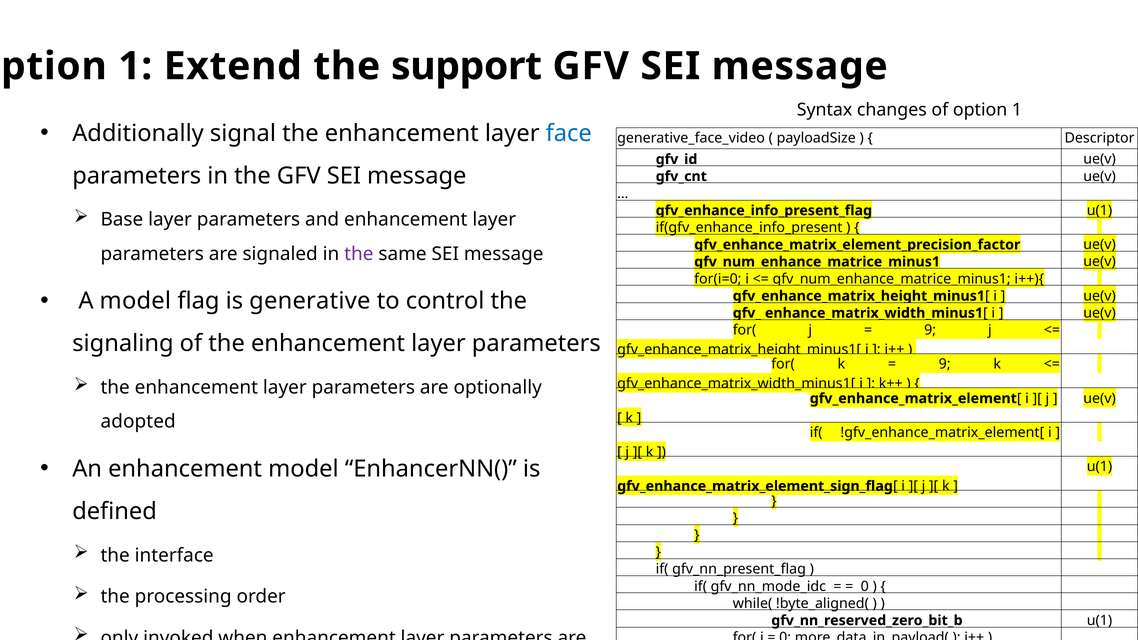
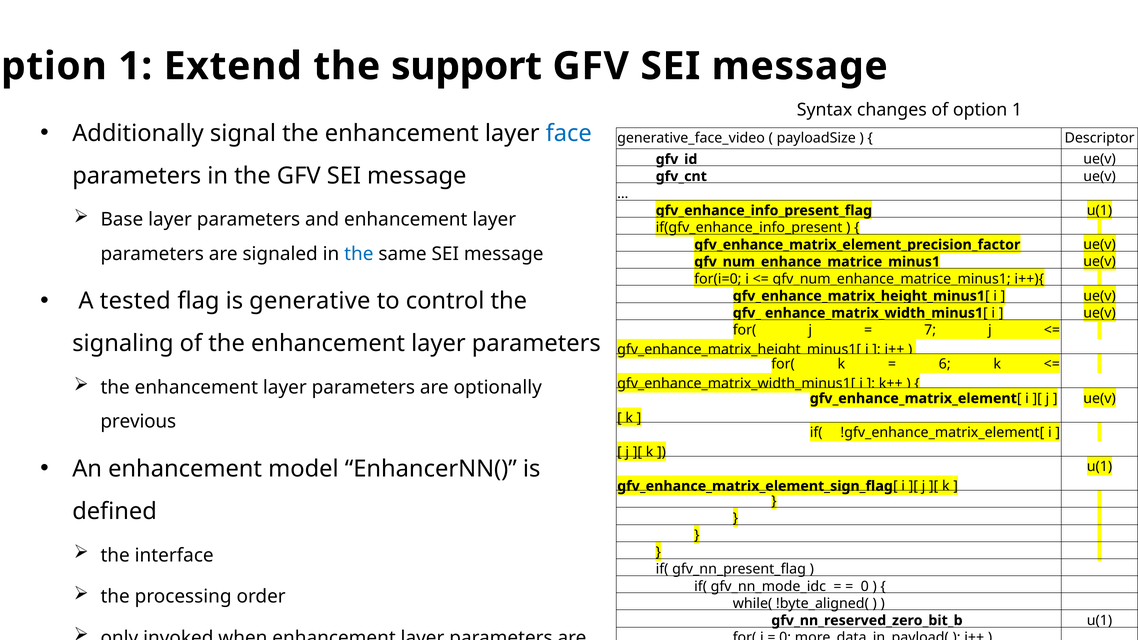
the at (359, 254) colour: purple -> blue
A model: model -> tested
9 at (930, 330): 9 -> 7
9 at (945, 364): 9 -> 6
adopted: adopted -> previous
